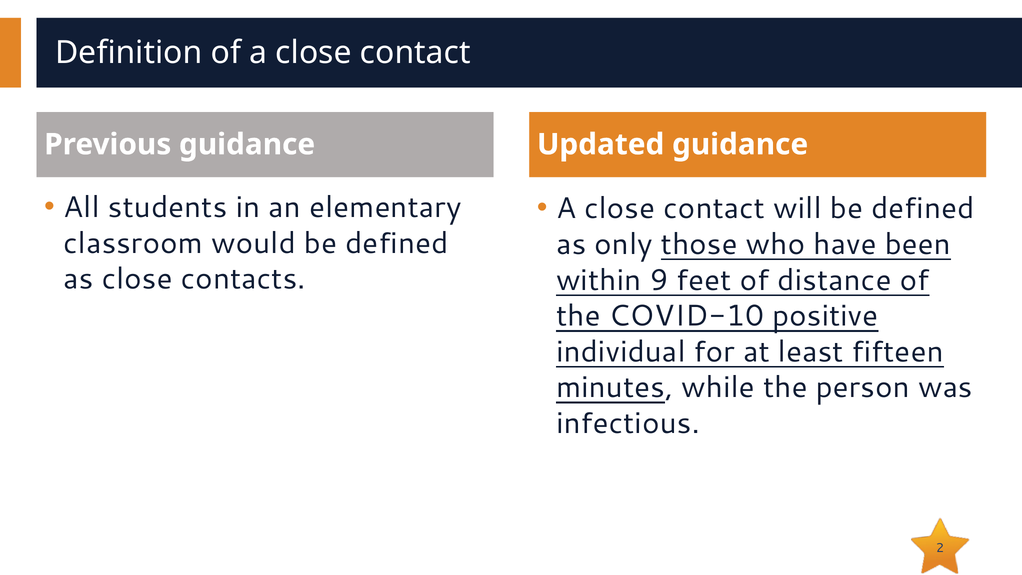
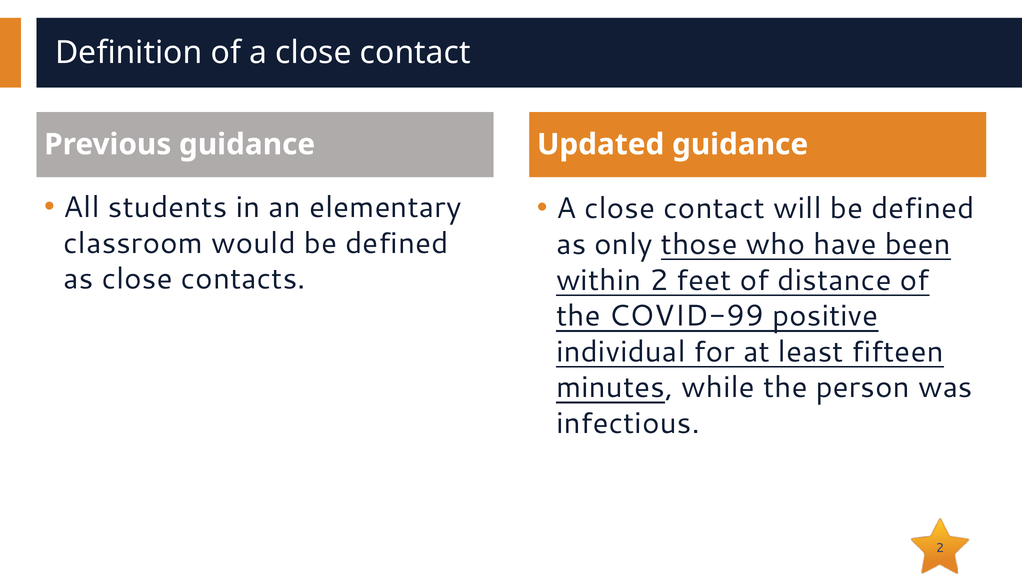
within 9: 9 -> 2
COVID-10: COVID-10 -> COVID-99
